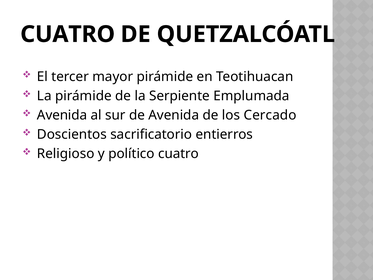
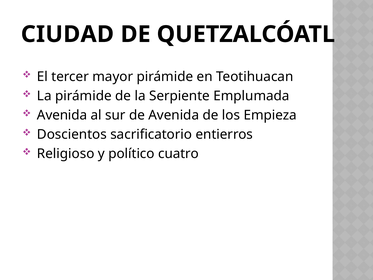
CUATRO at (68, 34): CUATRO -> CIUDAD
Cercado: Cercado -> Empieza
